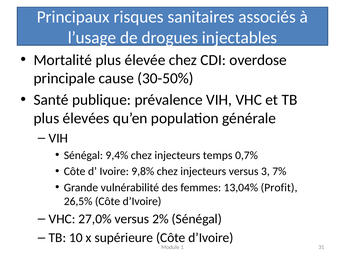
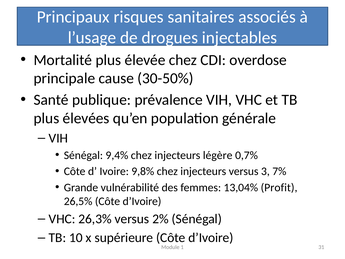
temps: temps -> légère
27,0%: 27,0% -> 26,3%
